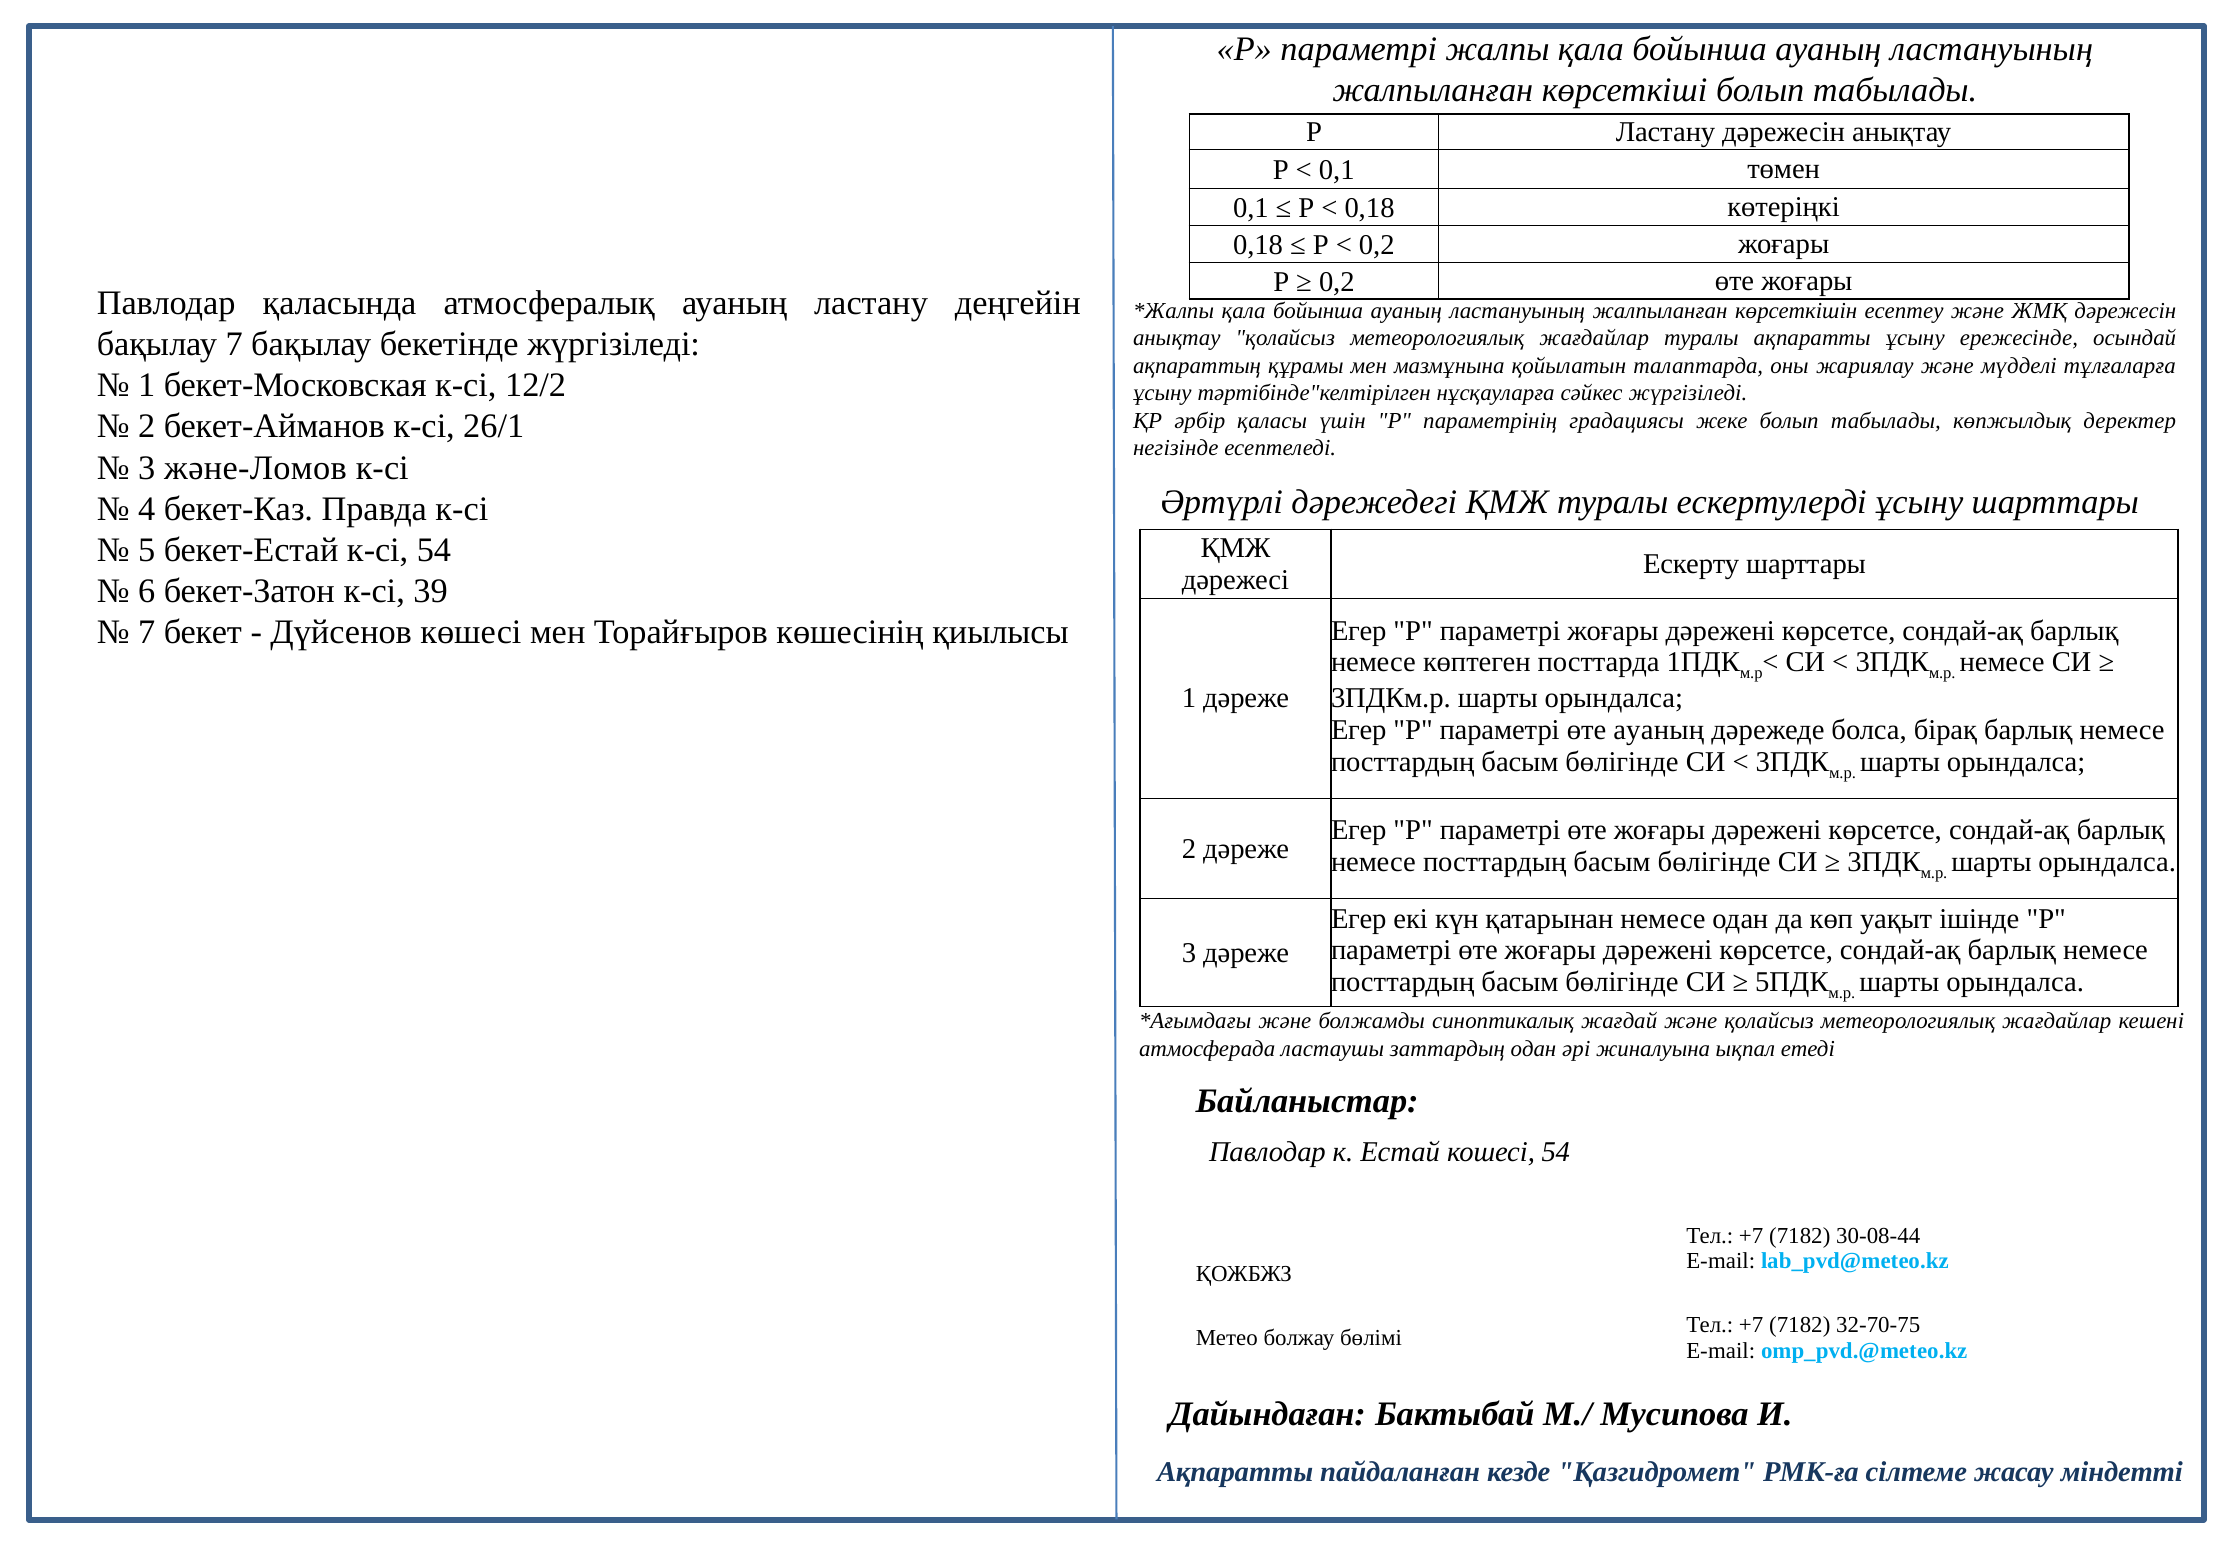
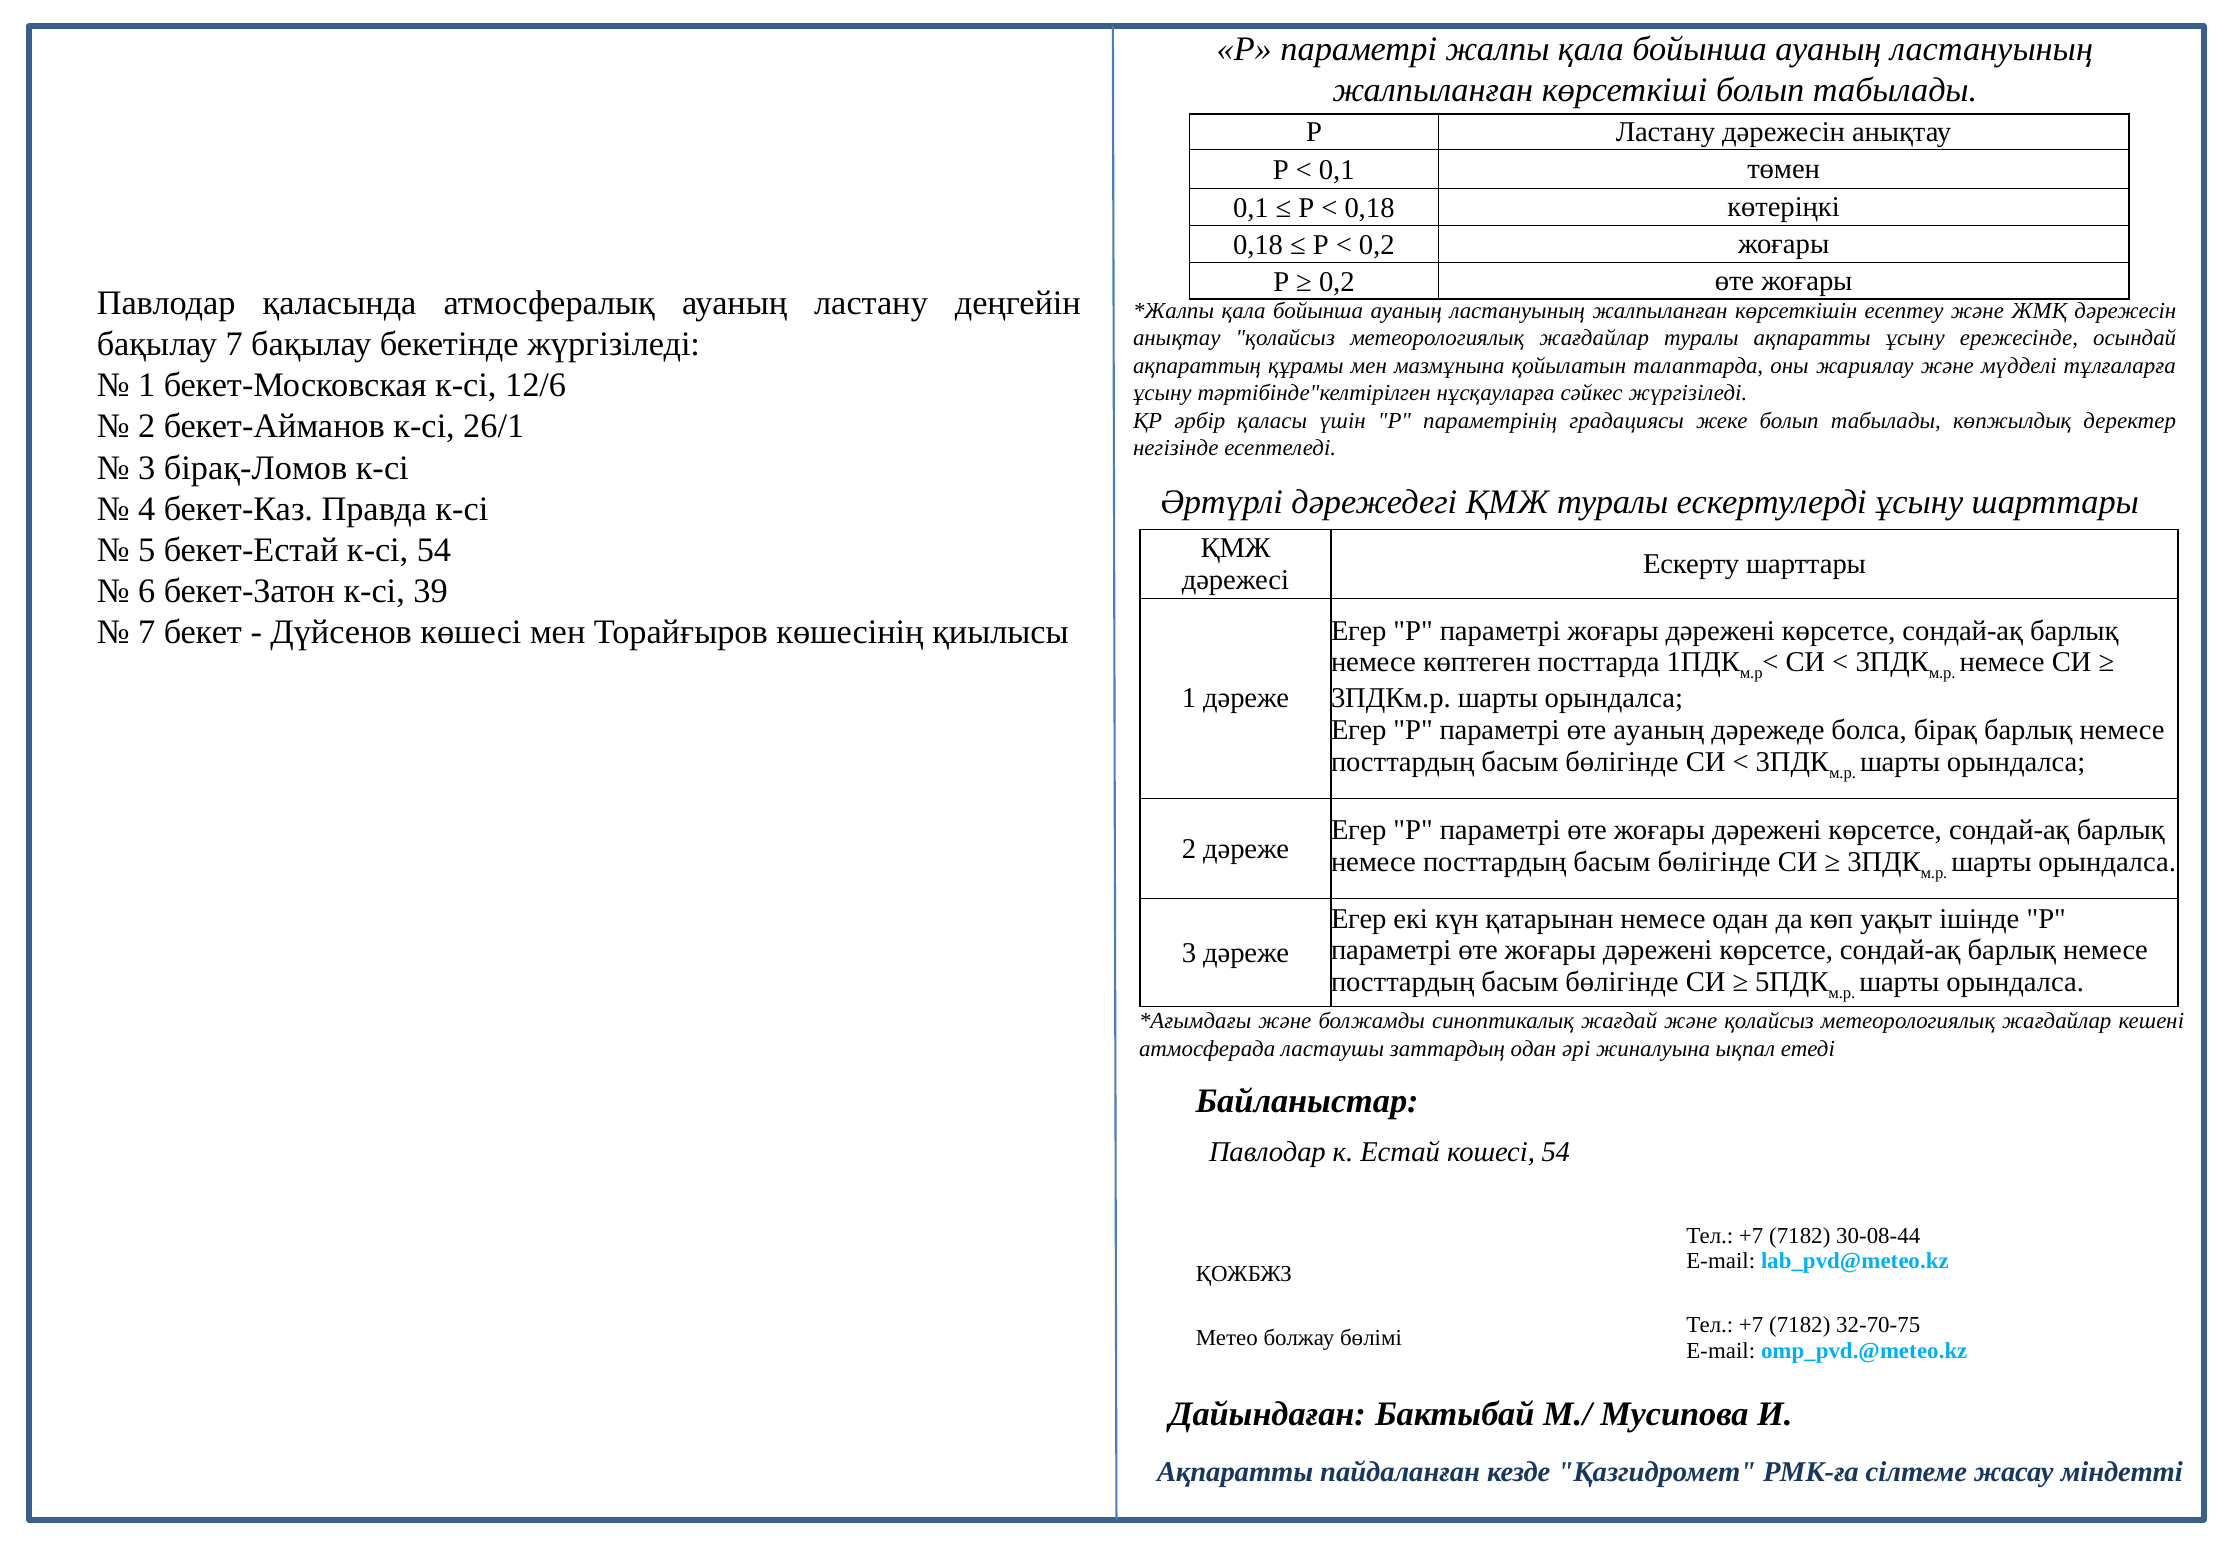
12/2: 12/2 -> 12/6
және-Ломов: және-Ломов -> бірақ-Ломов
